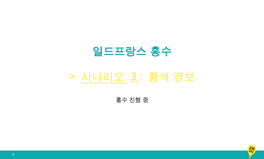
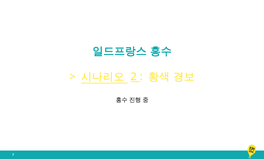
3: 3 -> 2
